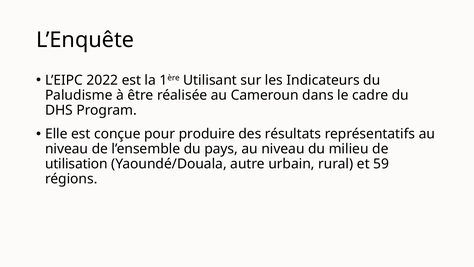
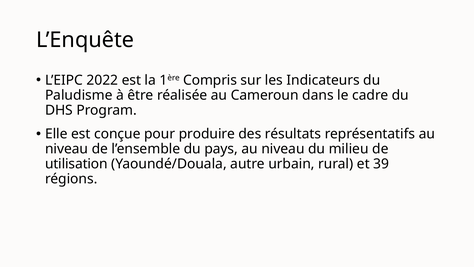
Utilisant: Utilisant -> Compris
59: 59 -> 39
